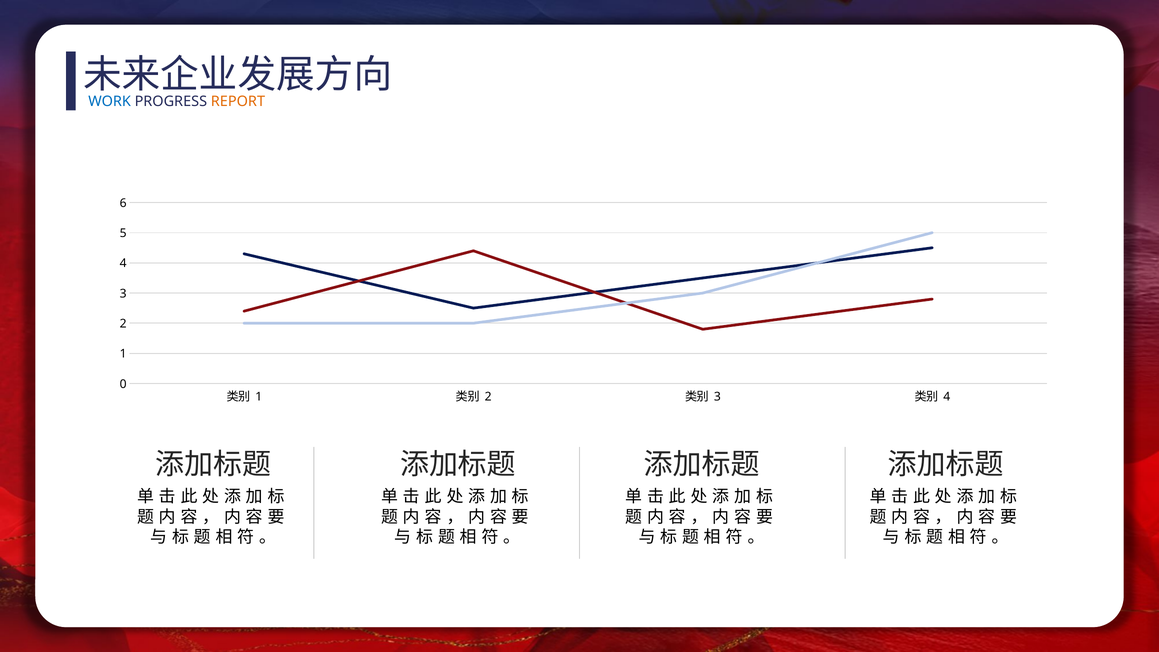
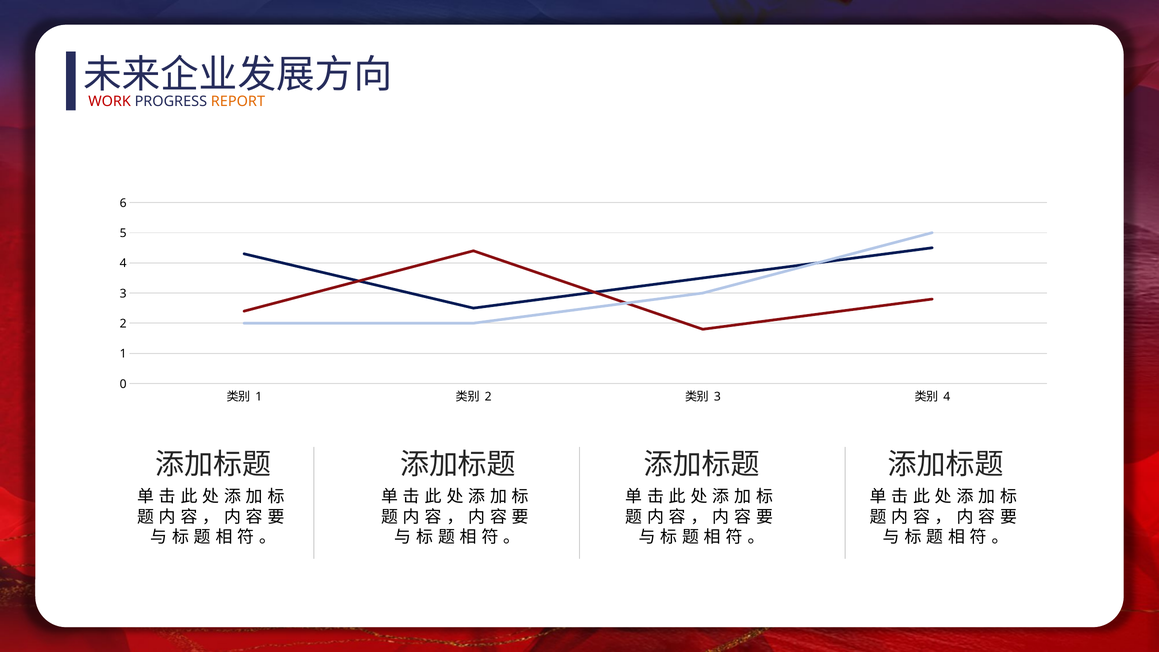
WORK colour: blue -> red
